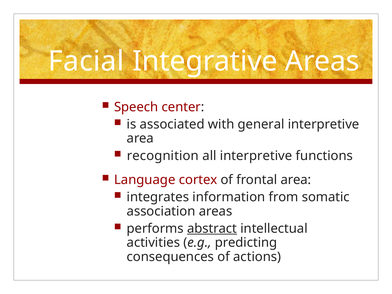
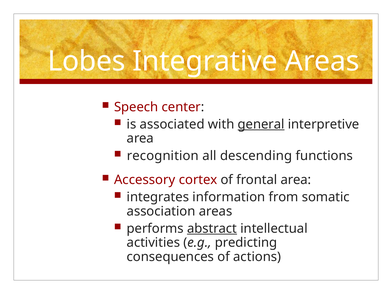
Facial: Facial -> Lobes
general underline: none -> present
all interpretive: interpretive -> descending
Language: Language -> Accessory
